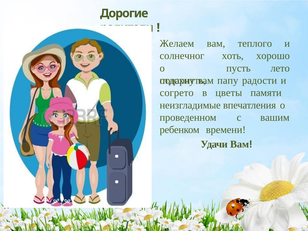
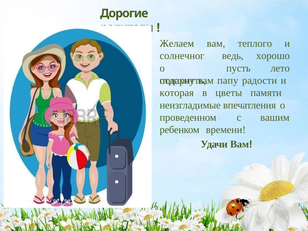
хоть: хоть -> ведь
согрето: согрето -> которая
